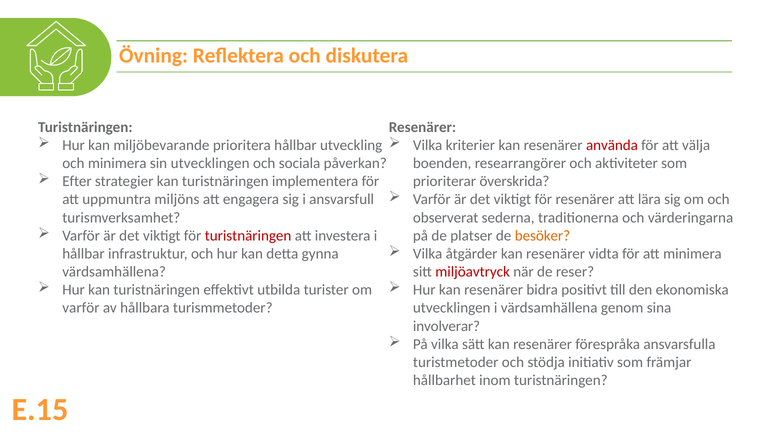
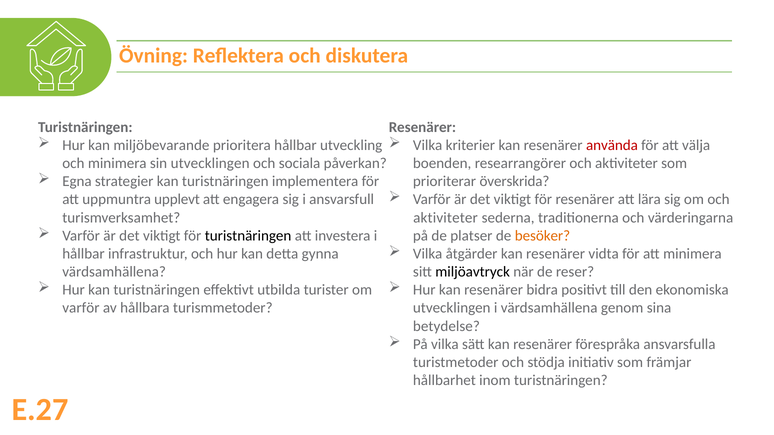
Efter: Efter -> Egna
miljöns: miljöns -> upplevt
observerat at (446, 218): observerat -> aktiviteter
turistnäringen at (248, 236) colour: red -> black
miljöavtryck colour: red -> black
involverar: involverar -> betydelse
E.15: E.15 -> E.27
